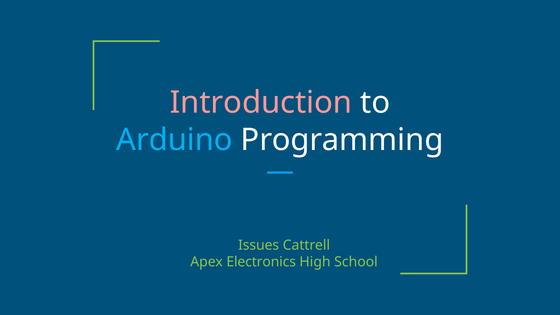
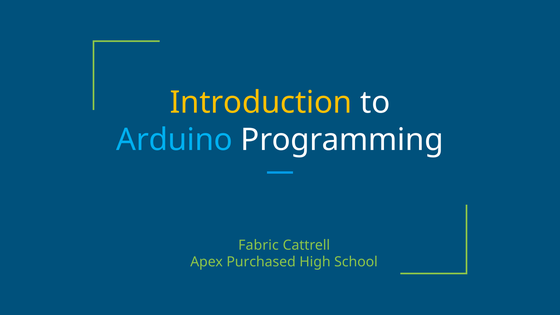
Introduction colour: pink -> yellow
Issues: Issues -> Fabric
Electronics: Electronics -> Purchased
